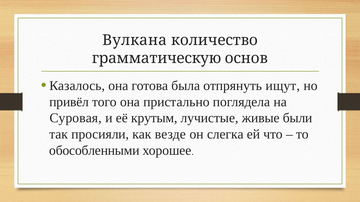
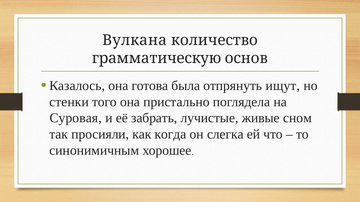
привёл: привёл -> стенки
крутым: крутым -> забрать
были: были -> сном
везде: везде -> когда
обособленными: обособленными -> синонимичным
